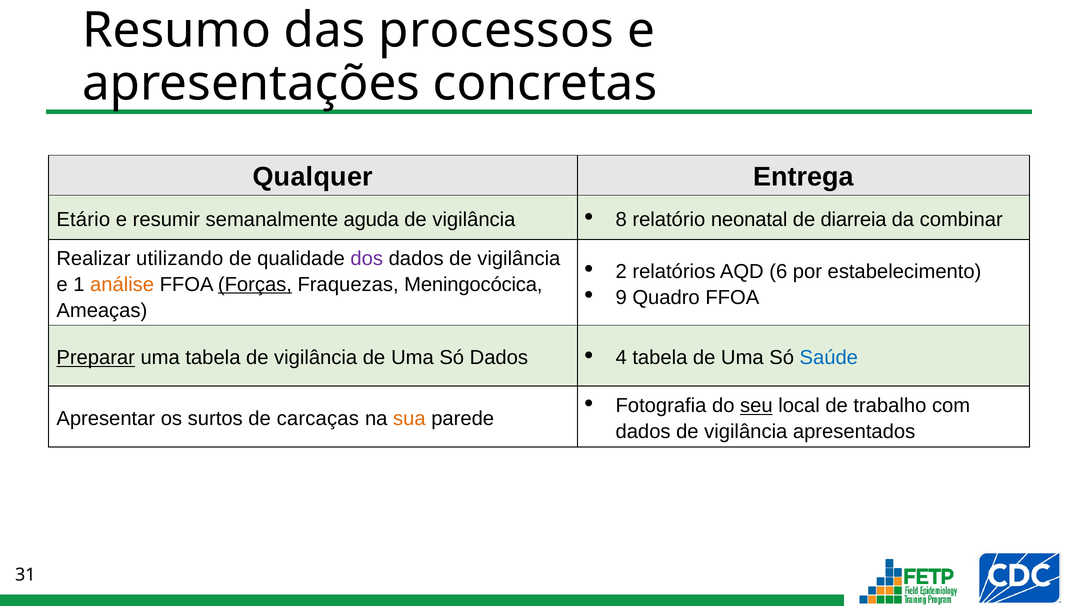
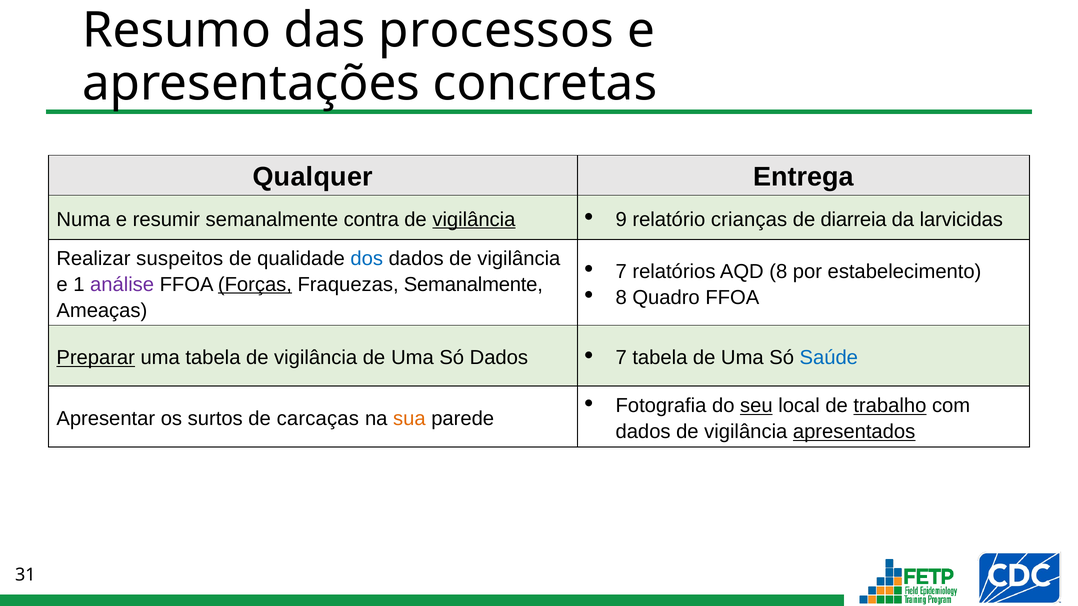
Etário: Etário -> Numa
aguda: aguda -> contra
vigilância at (474, 220) underline: none -> present
8: 8 -> 9
neonatal: neonatal -> crianças
combinar: combinar -> larvicidas
utilizando: utilizando -> suspeitos
dos colour: purple -> blue
2 at (621, 272): 2 -> 7
AQD 6: 6 -> 8
análise colour: orange -> purple
Fraquezas Meningocócica: Meningocócica -> Semanalmente
9 at (621, 298): 9 -> 8
4 at (621, 358): 4 -> 7
trabalho underline: none -> present
apresentados underline: none -> present
